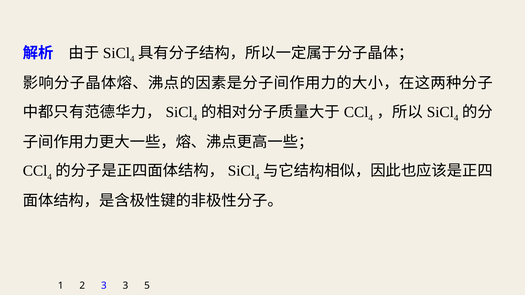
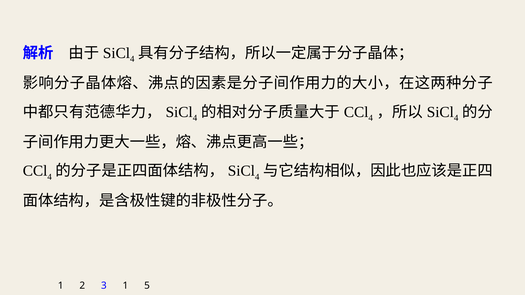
3 3: 3 -> 1
